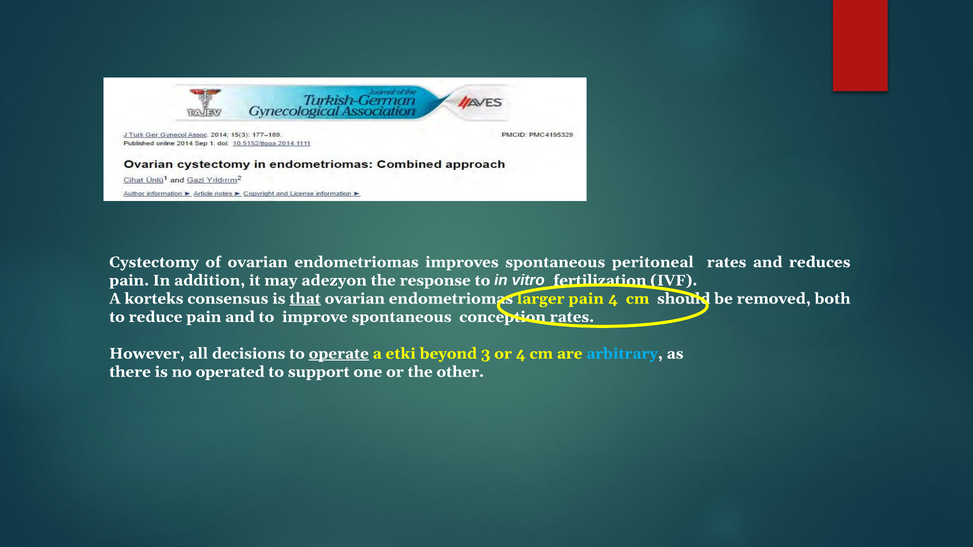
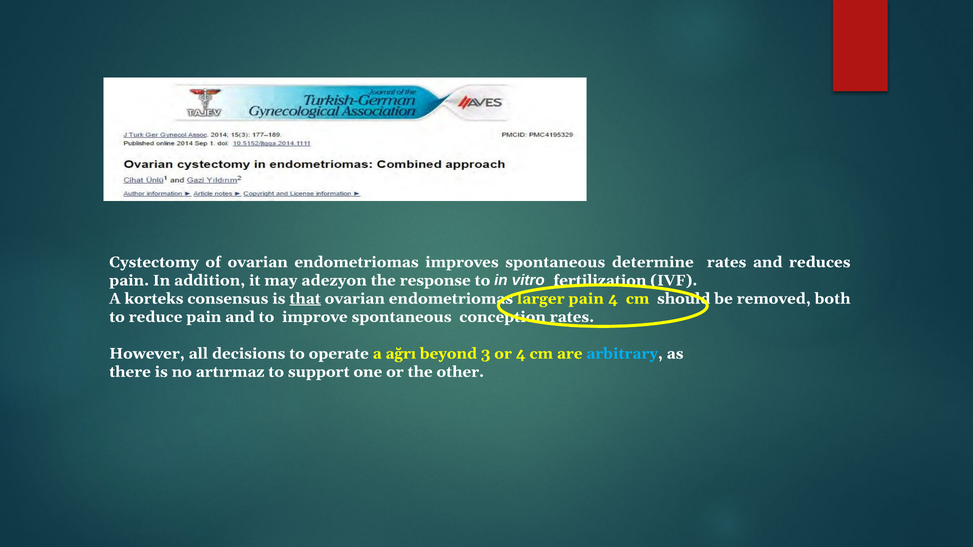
peritoneal: peritoneal -> determine
operate underline: present -> none
etki: etki -> ağrı
operated: operated -> artırmaz
